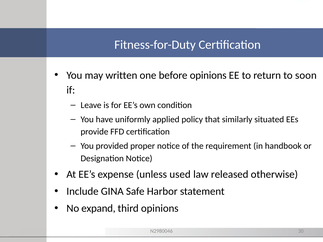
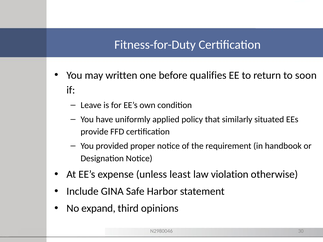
before opinions: opinions -> qualifies
used: used -> least
released: released -> violation
